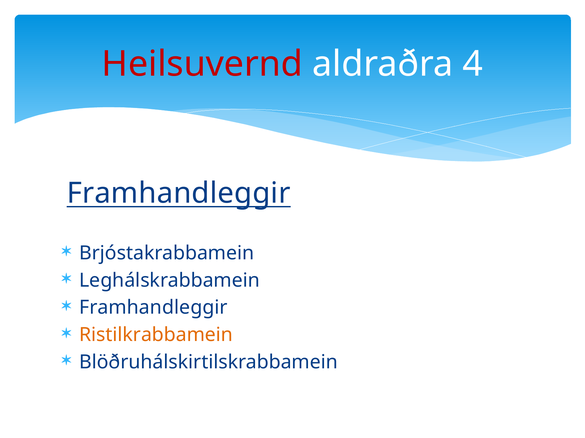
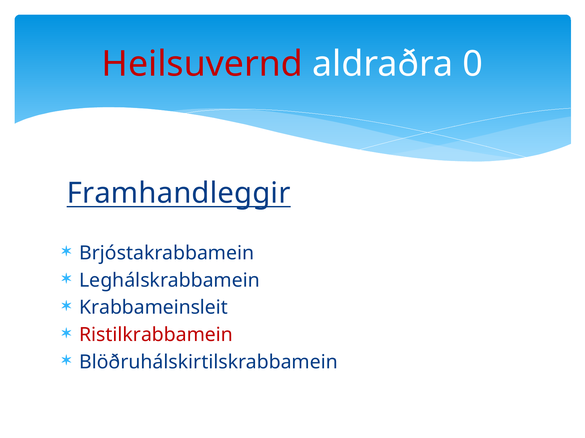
4: 4 -> 0
Framhandleggir at (153, 308): Framhandleggir -> Krabbameinsleit
Ristilkrabbamein colour: orange -> red
